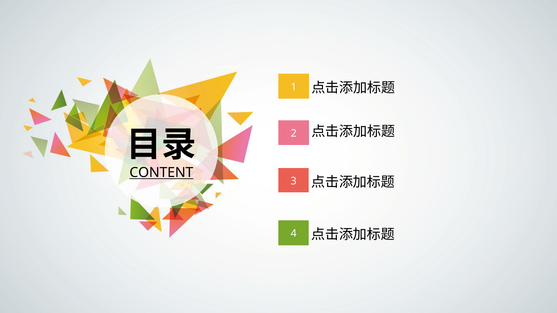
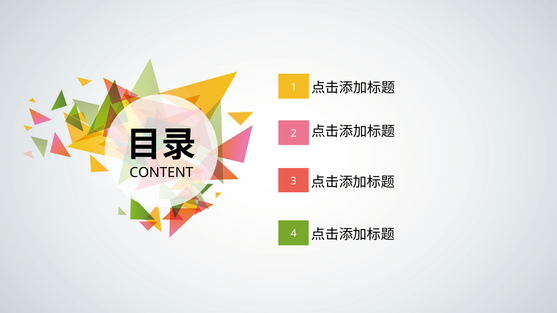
CONTENT underline: present -> none
